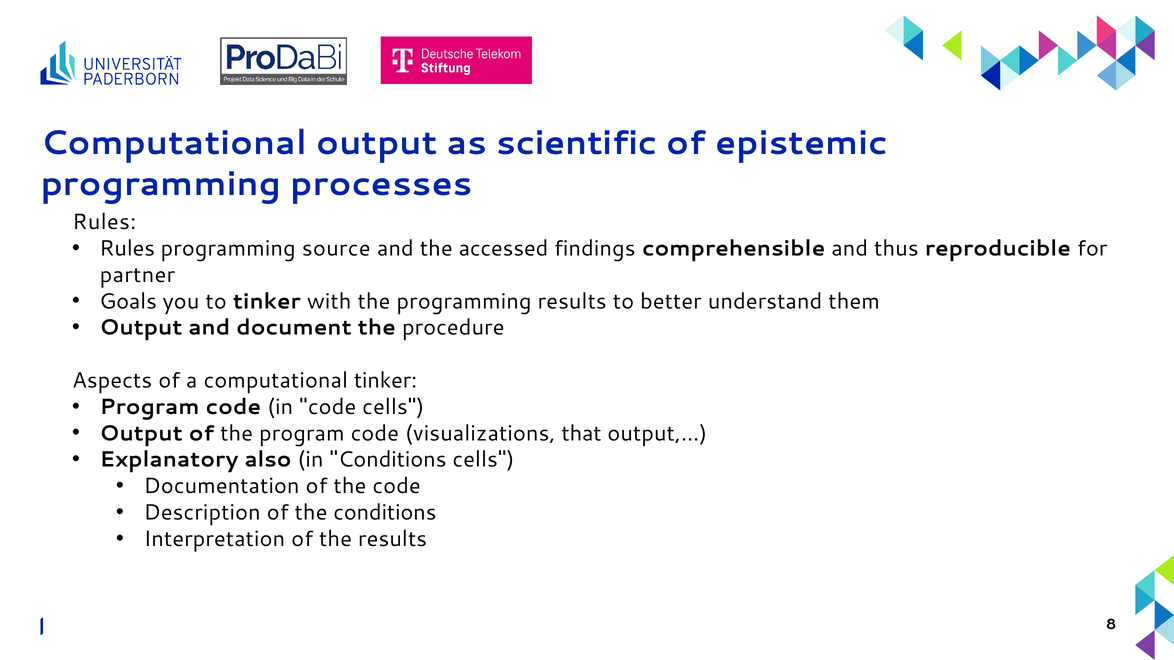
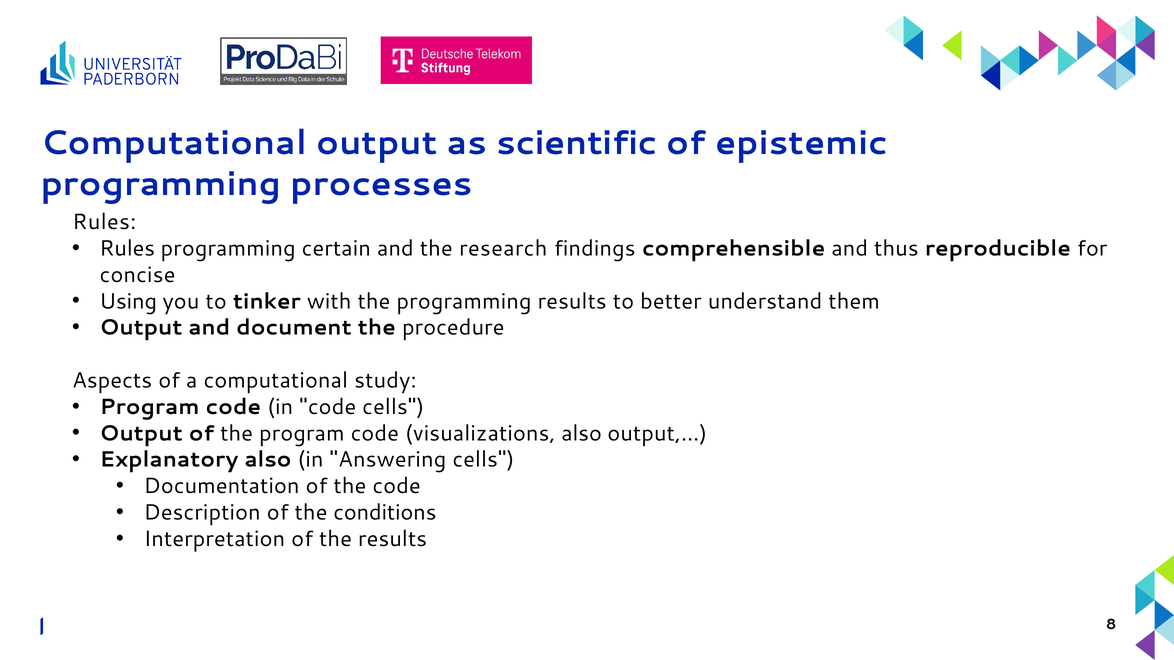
source: source -> certain
accessed: accessed -> research
partner: partner -> concise
Goals: Goals -> Using
computational tinker: tinker -> study
visualizations that: that -> also
in Conditions: Conditions -> Answering
